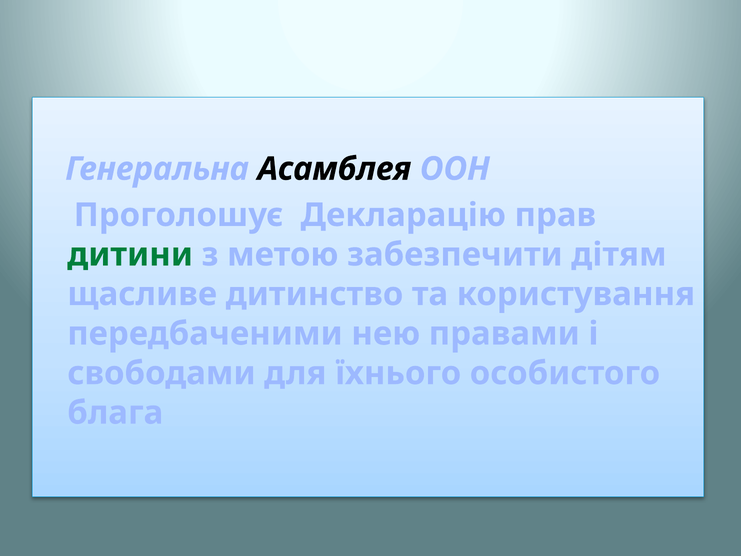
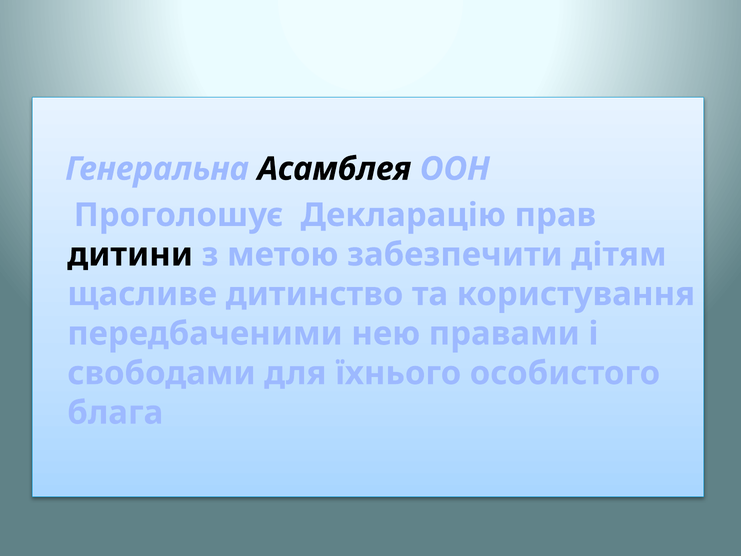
дитини colour: green -> black
